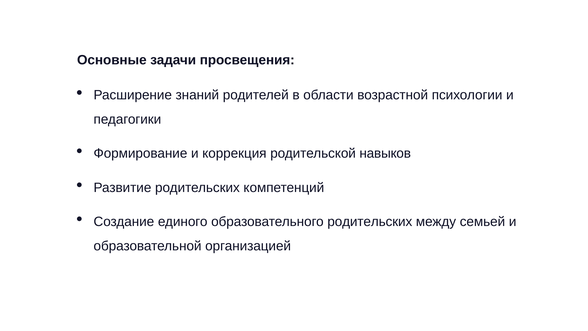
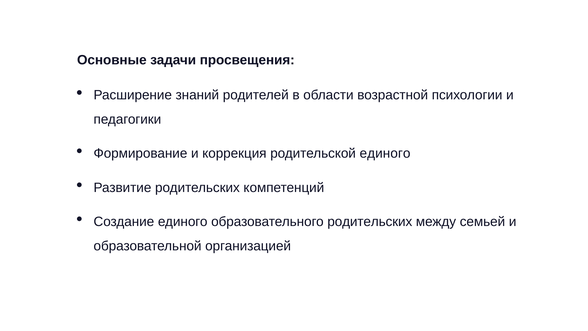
родительской навыков: навыков -> единого
